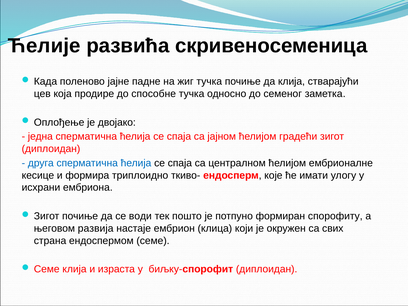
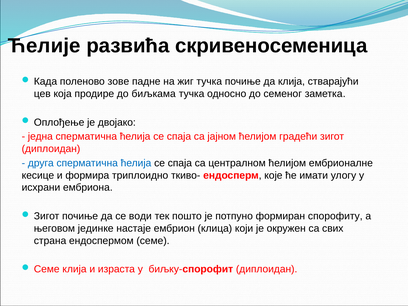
јајне: јајне -> зове
способне: способне -> биљкама
развија: развија -> јединке
